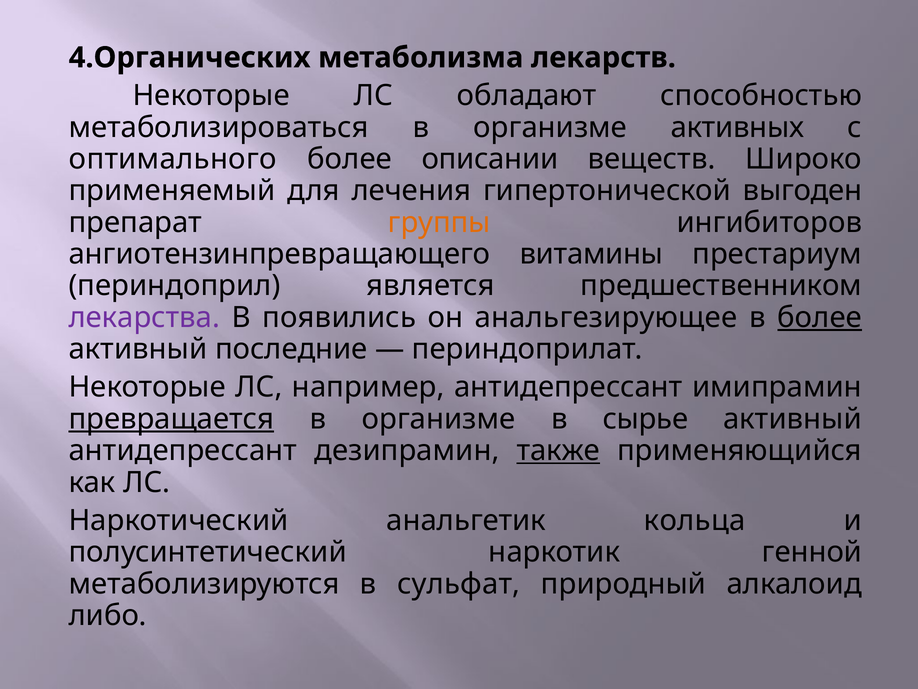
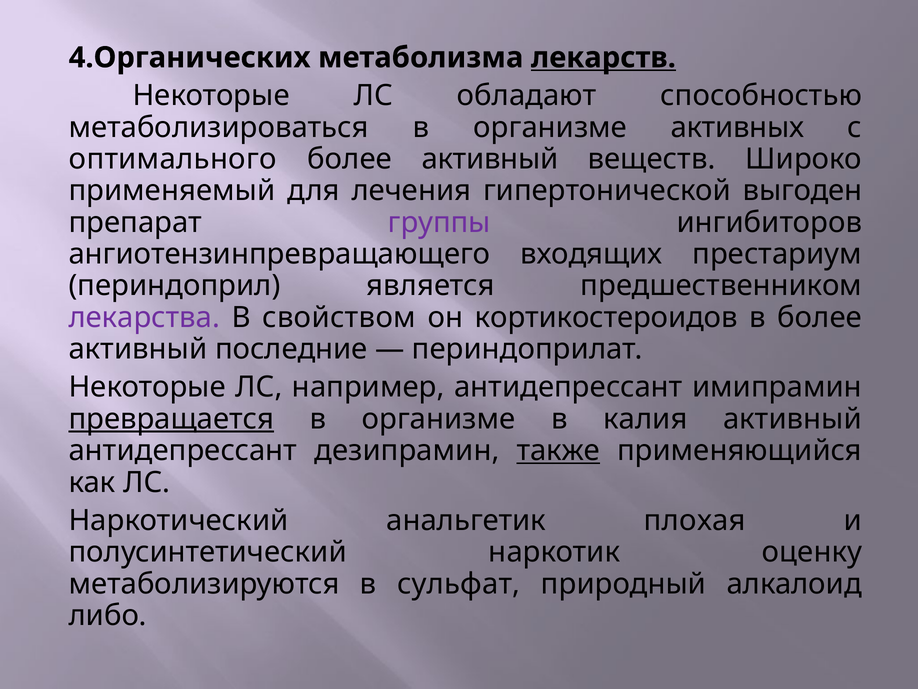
лекарств underline: none -> present
описании at (490, 159): описании -> активный
группы colour: orange -> purple
витамины: витамины -> входящих
появились: появились -> свойством
анальгезирующее: анальгезирующее -> кортикостероидов
более at (820, 317) underline: present -> none
сырье: сырье -> калия
кольца: кольца -> плохая
генной: генной -> оценку
